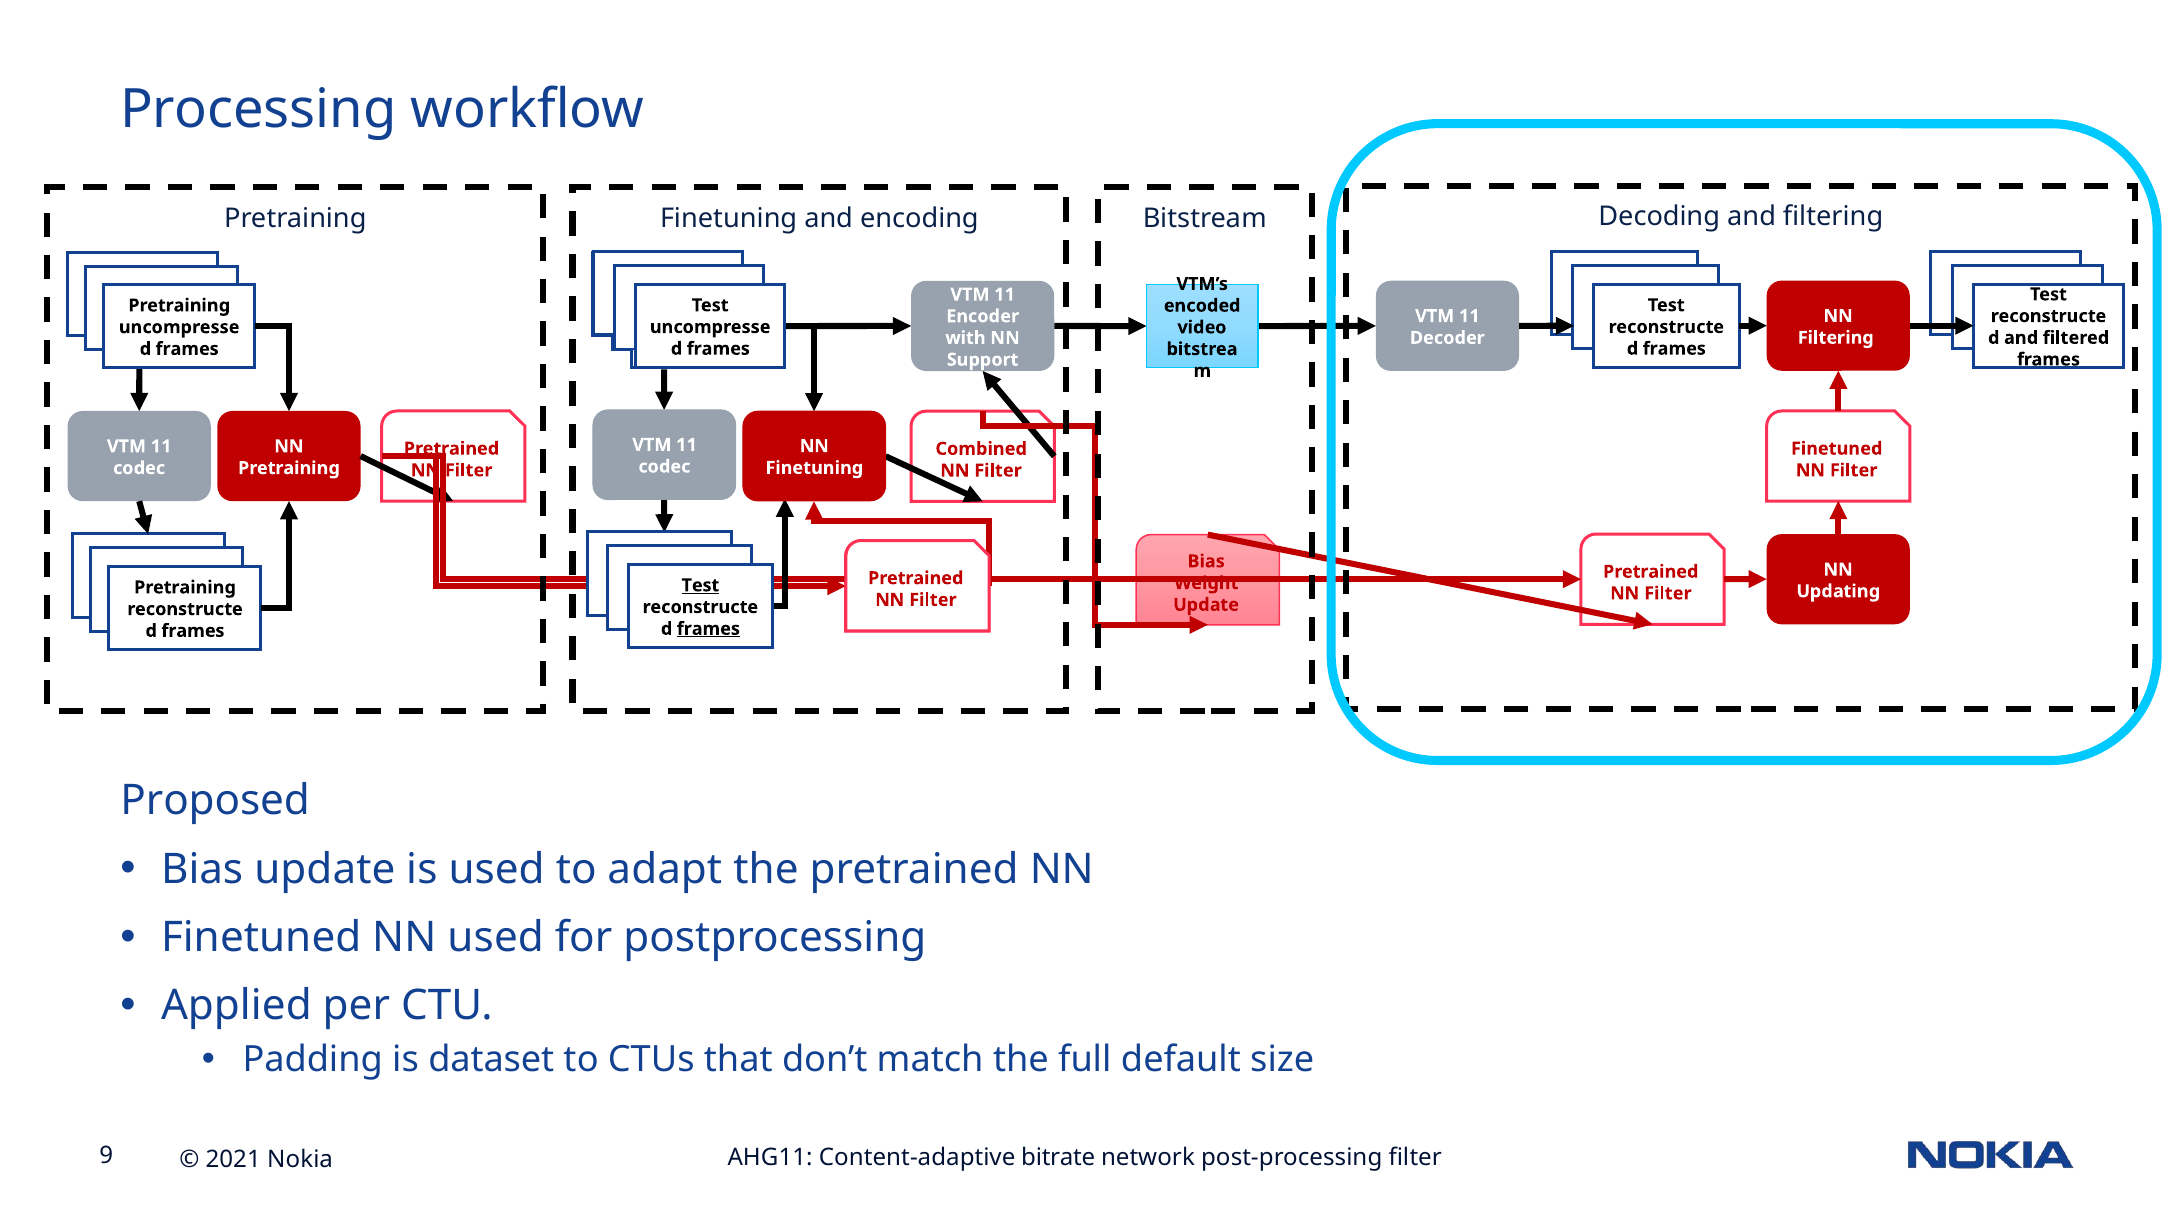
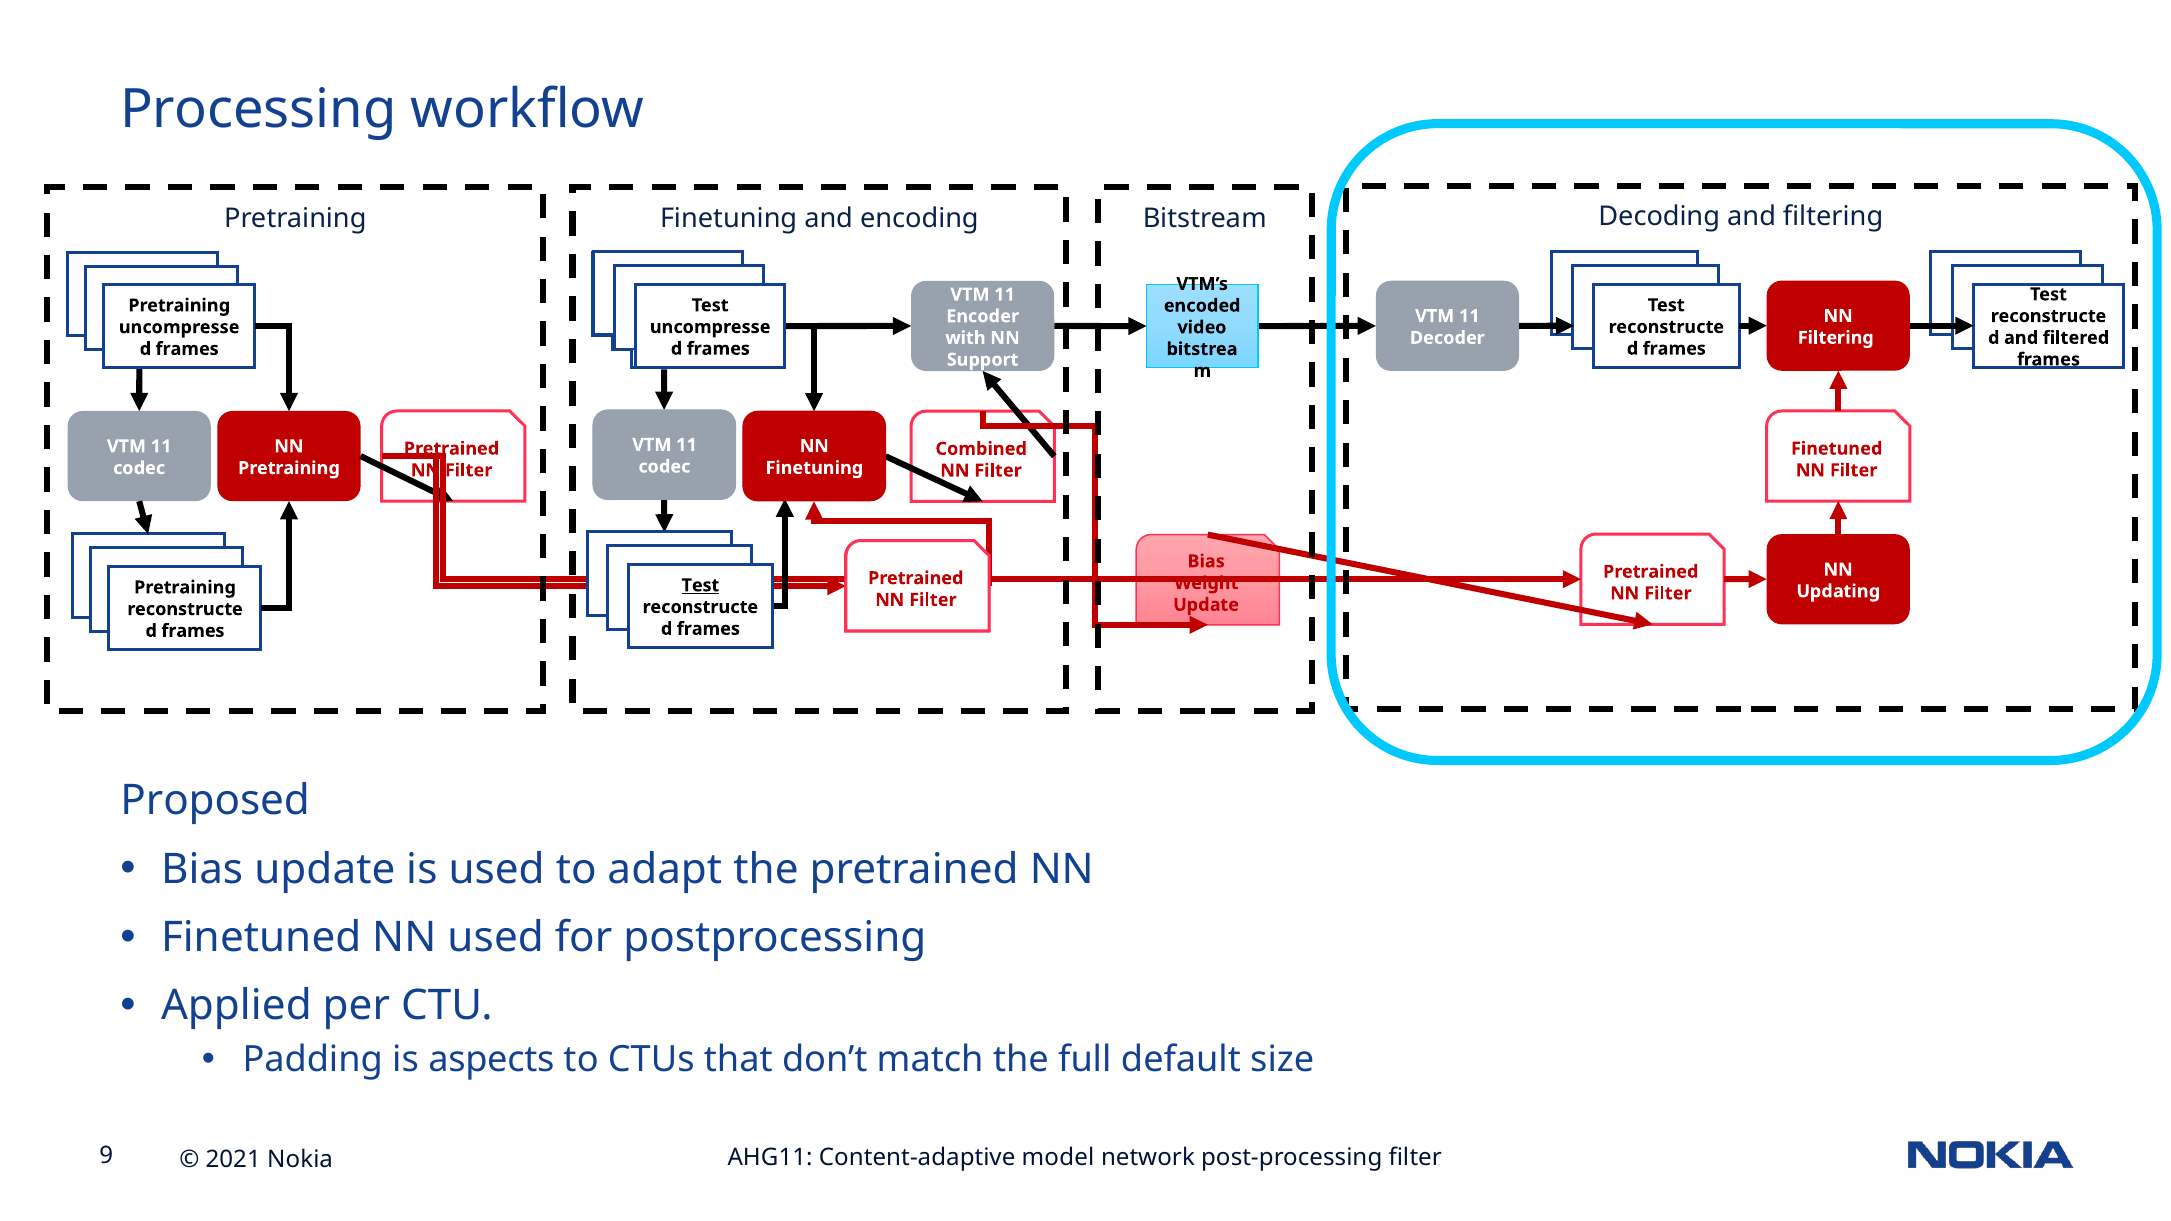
frames at (708, 629) underline: present -> none
dataset: dataset -> aspects
bitrate: bitrate -> model
